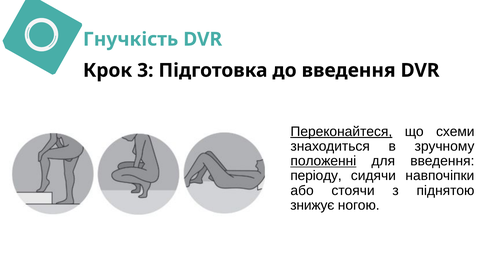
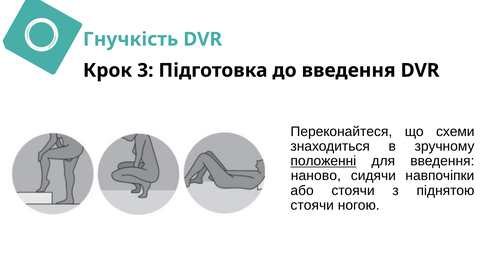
Переконайтеся underline: present -> none
періоду: періоду -> наново
знижує at (312, 205): знижує -> стоячи
